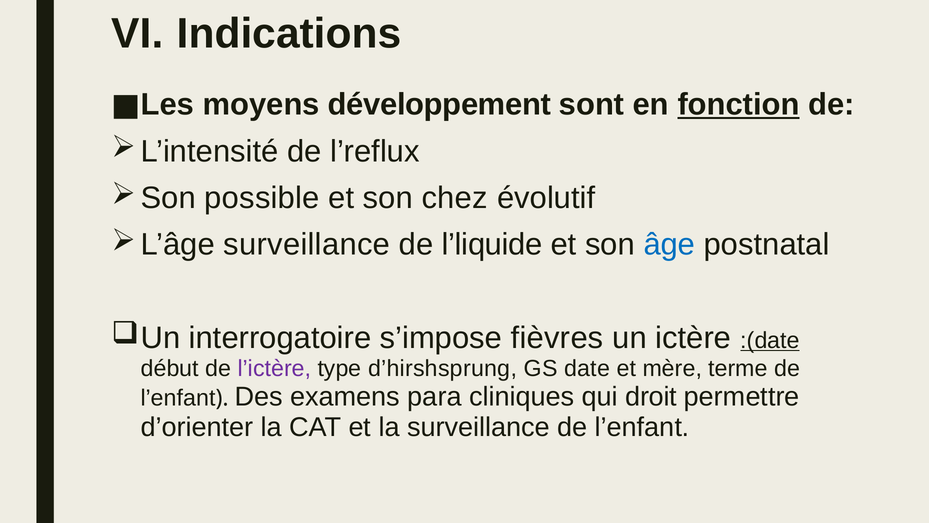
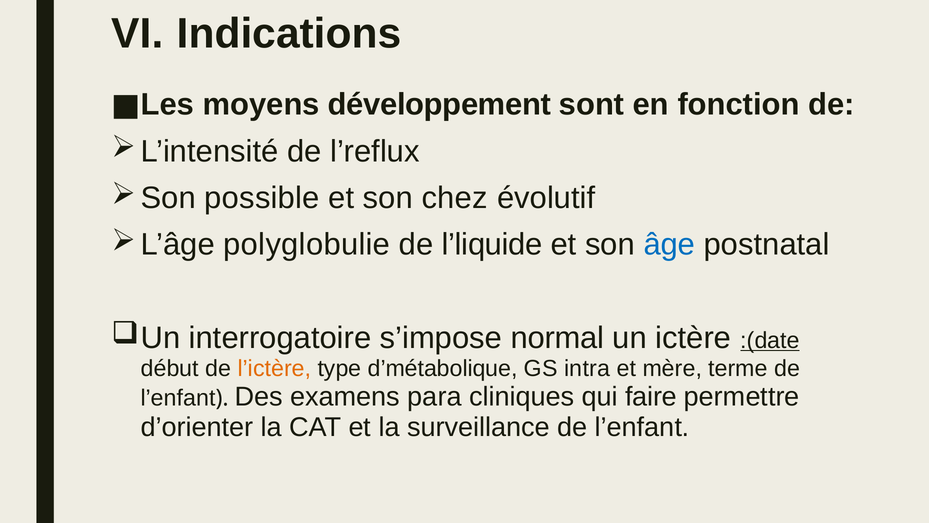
fonction underline: present -> none
surveillance at (307, 244): surveillance -> polyglobulie
fièvres: fièvres -> normal
l’ictère colour: purple -> orange
d’hirshsprung: d’hirshsprung -> d’métabolique
date: date -> intra
droit: droit -> faire
